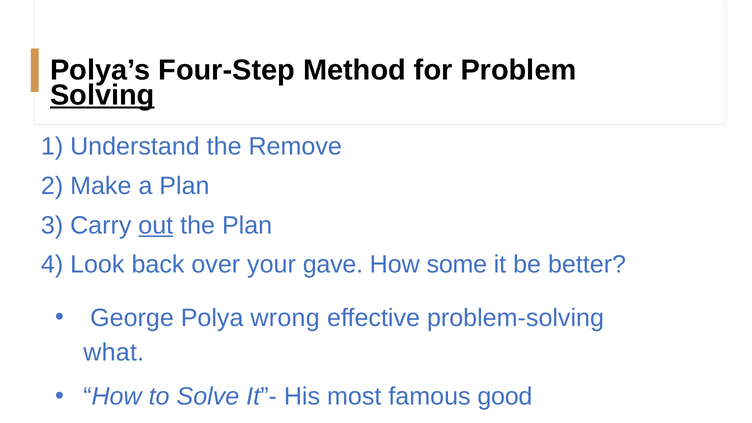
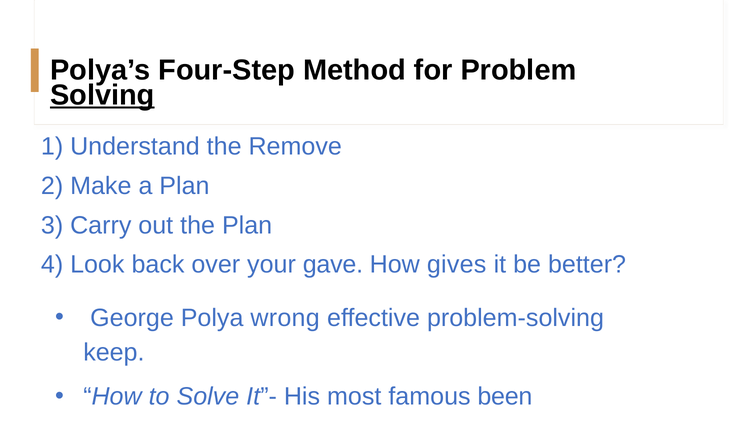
out underline: present -> none
some: some -> gives
what: what -> keep
good: good -> been
